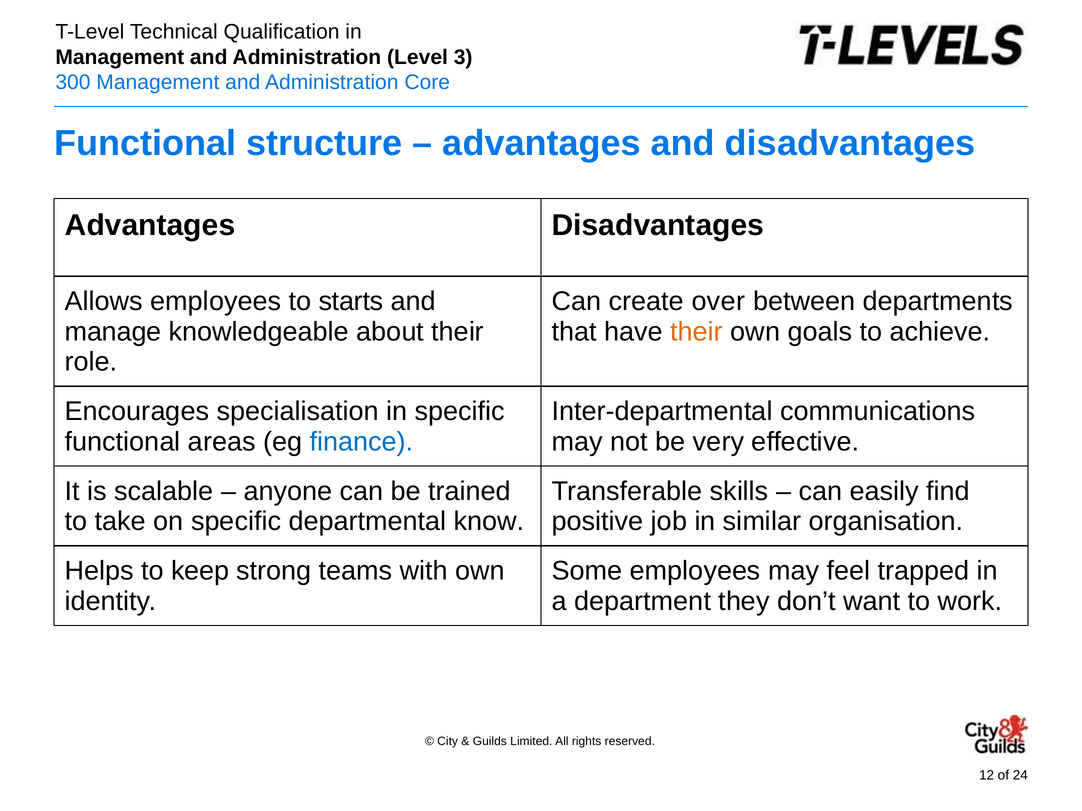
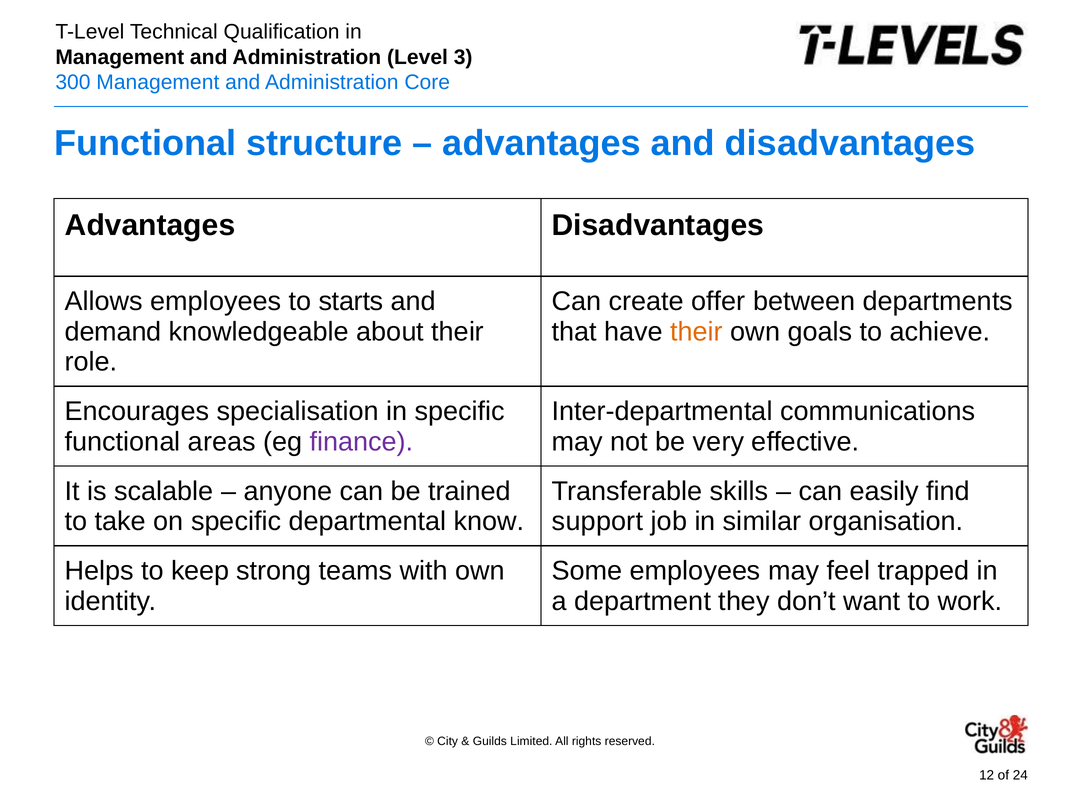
over: over -> offer
manage: manage -> demand
finance colour: blue -> purple
positive: positive -> support
